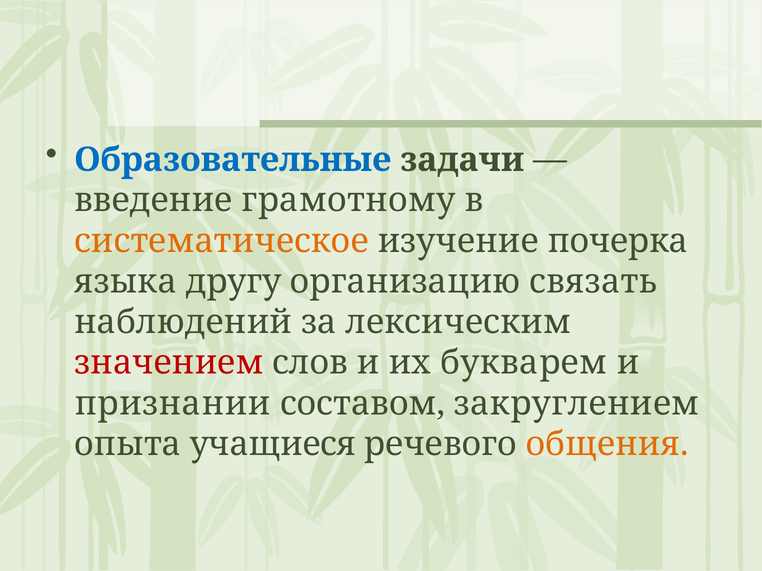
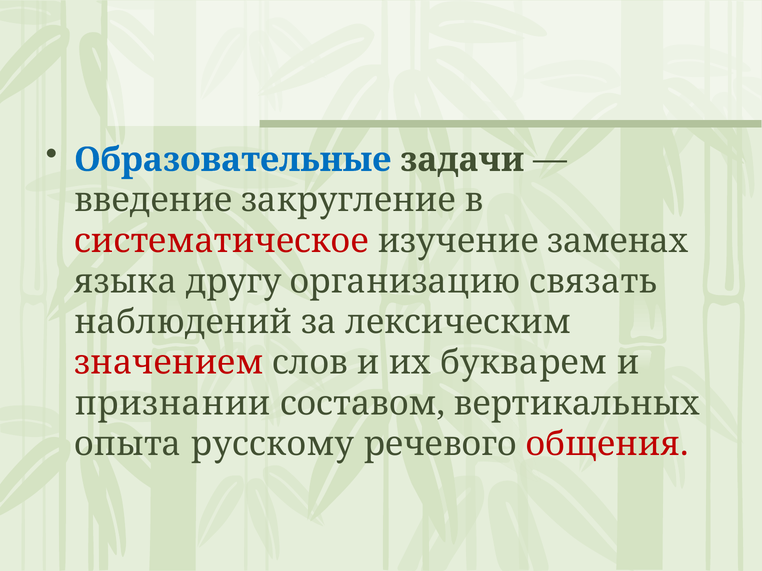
грамотному: грамотному -> закругление
систематическое colour: orange -> red
почерка: почерка -> заменах
закруглением: закруглением -> вертикальных
учащиеся: учащиеся -> русскому
общения colour: orange -> red
